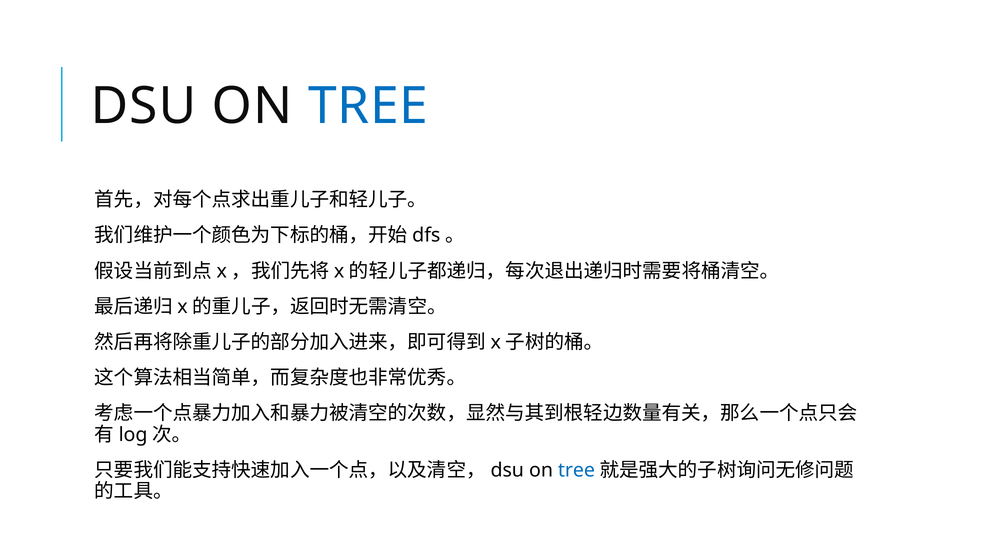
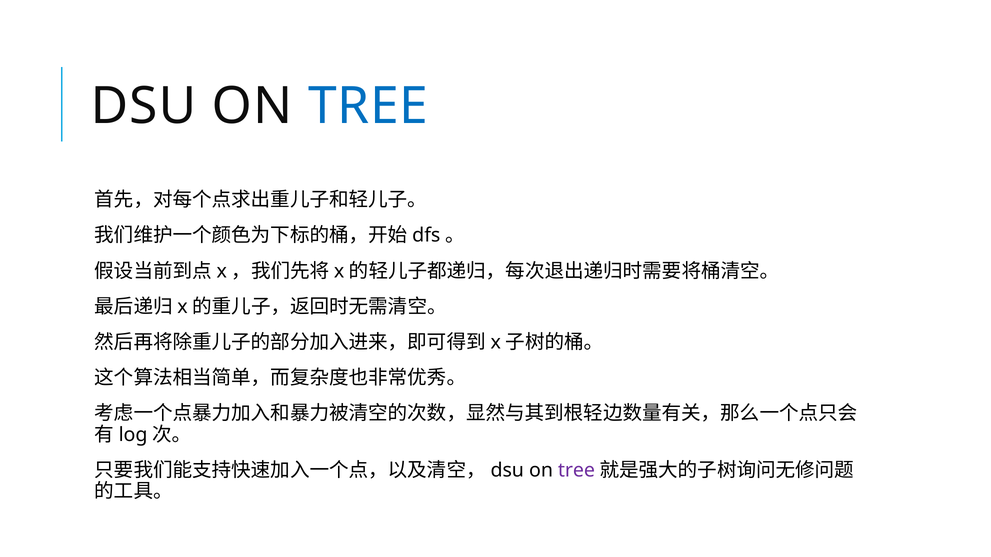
tree at (576, 471) colour: blue -> purple
